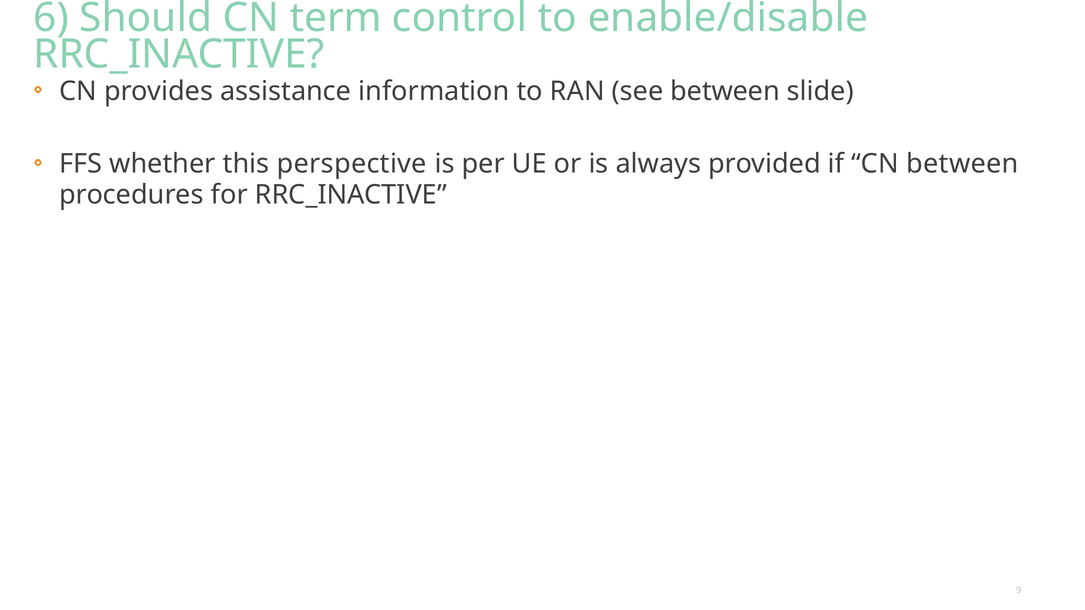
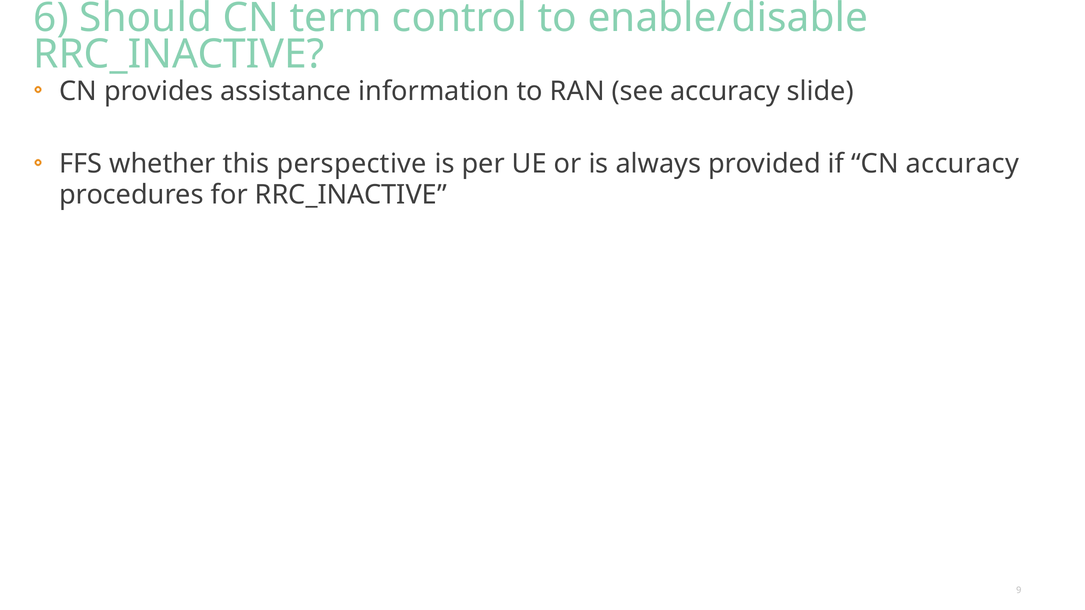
see between: between -> accuracy
CN between: between -> accuracy
